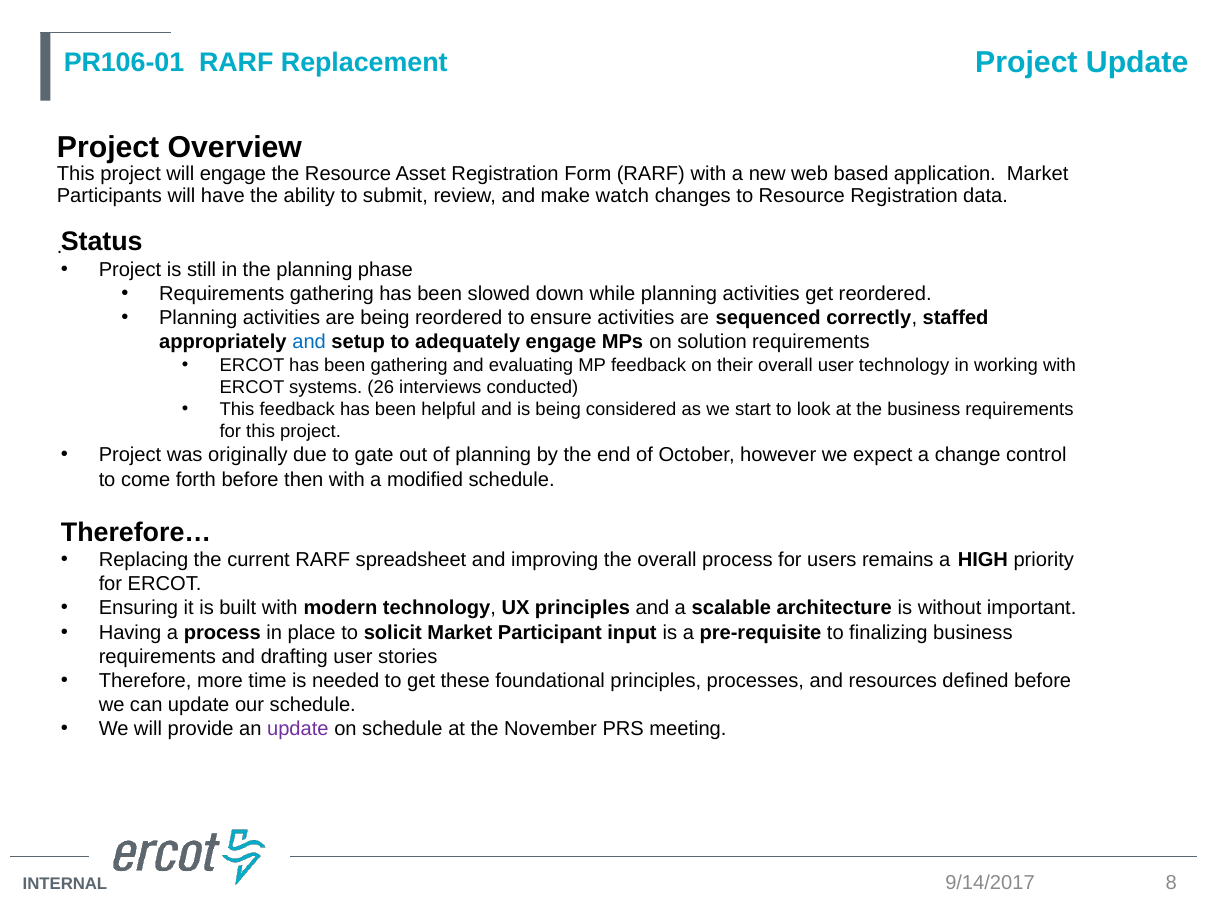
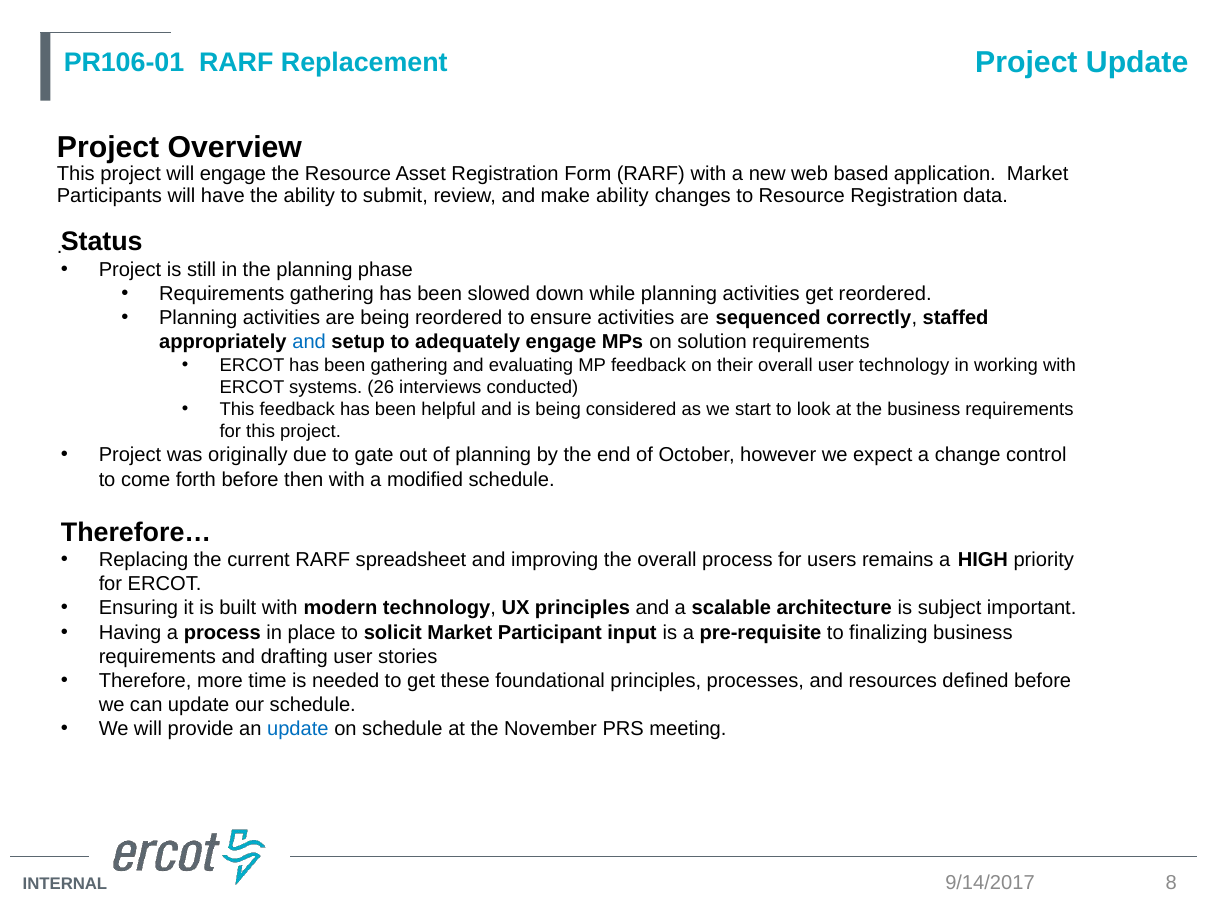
make watch: watch -> ability
without: without -> subject
update at (298, 729) colour: purple -> blue
